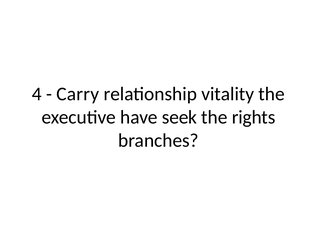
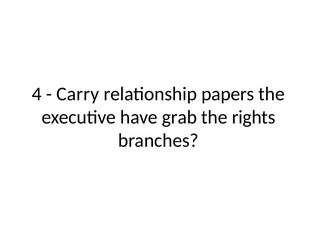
vitality: vitality -> papers
seek: seek -> grab
